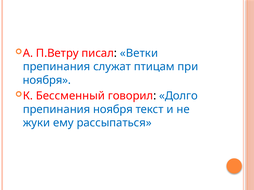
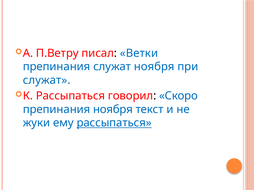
служат птицам: птицам -> ноября
ноября at (47, 80): ноября -> служат
К Бессменный: Бессменный -> Рассыпаться
Долго: Долго -> Скоро
рассыпаться at (114, 123) underline: none -> present
